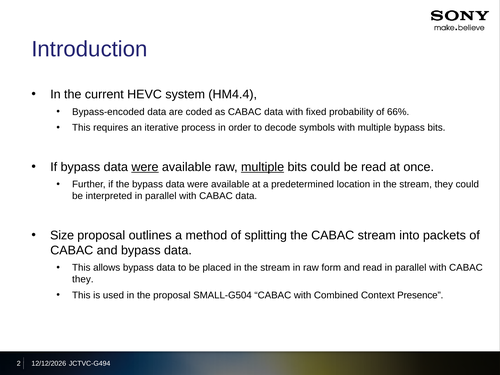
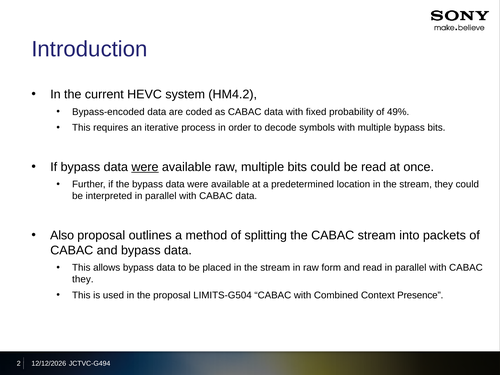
HM4.4: HM4.4 -> HM4.2
66%: 66% -> 49%
multiple at (263, 167) underline: present -> none
Size: Size -> Also
SMALL-G504: SMALL-G504 -> LIMITS-G504
